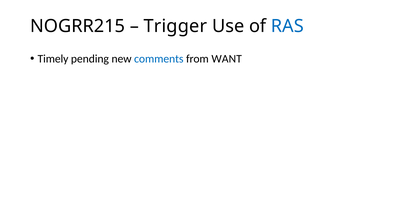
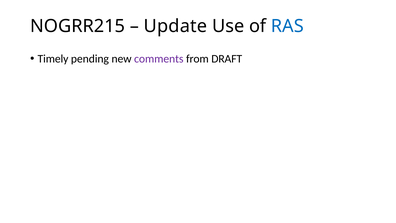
Trigger: Trigger -> Update
comments colour: blue -> purple
WANT: WANT -> DRAFT
